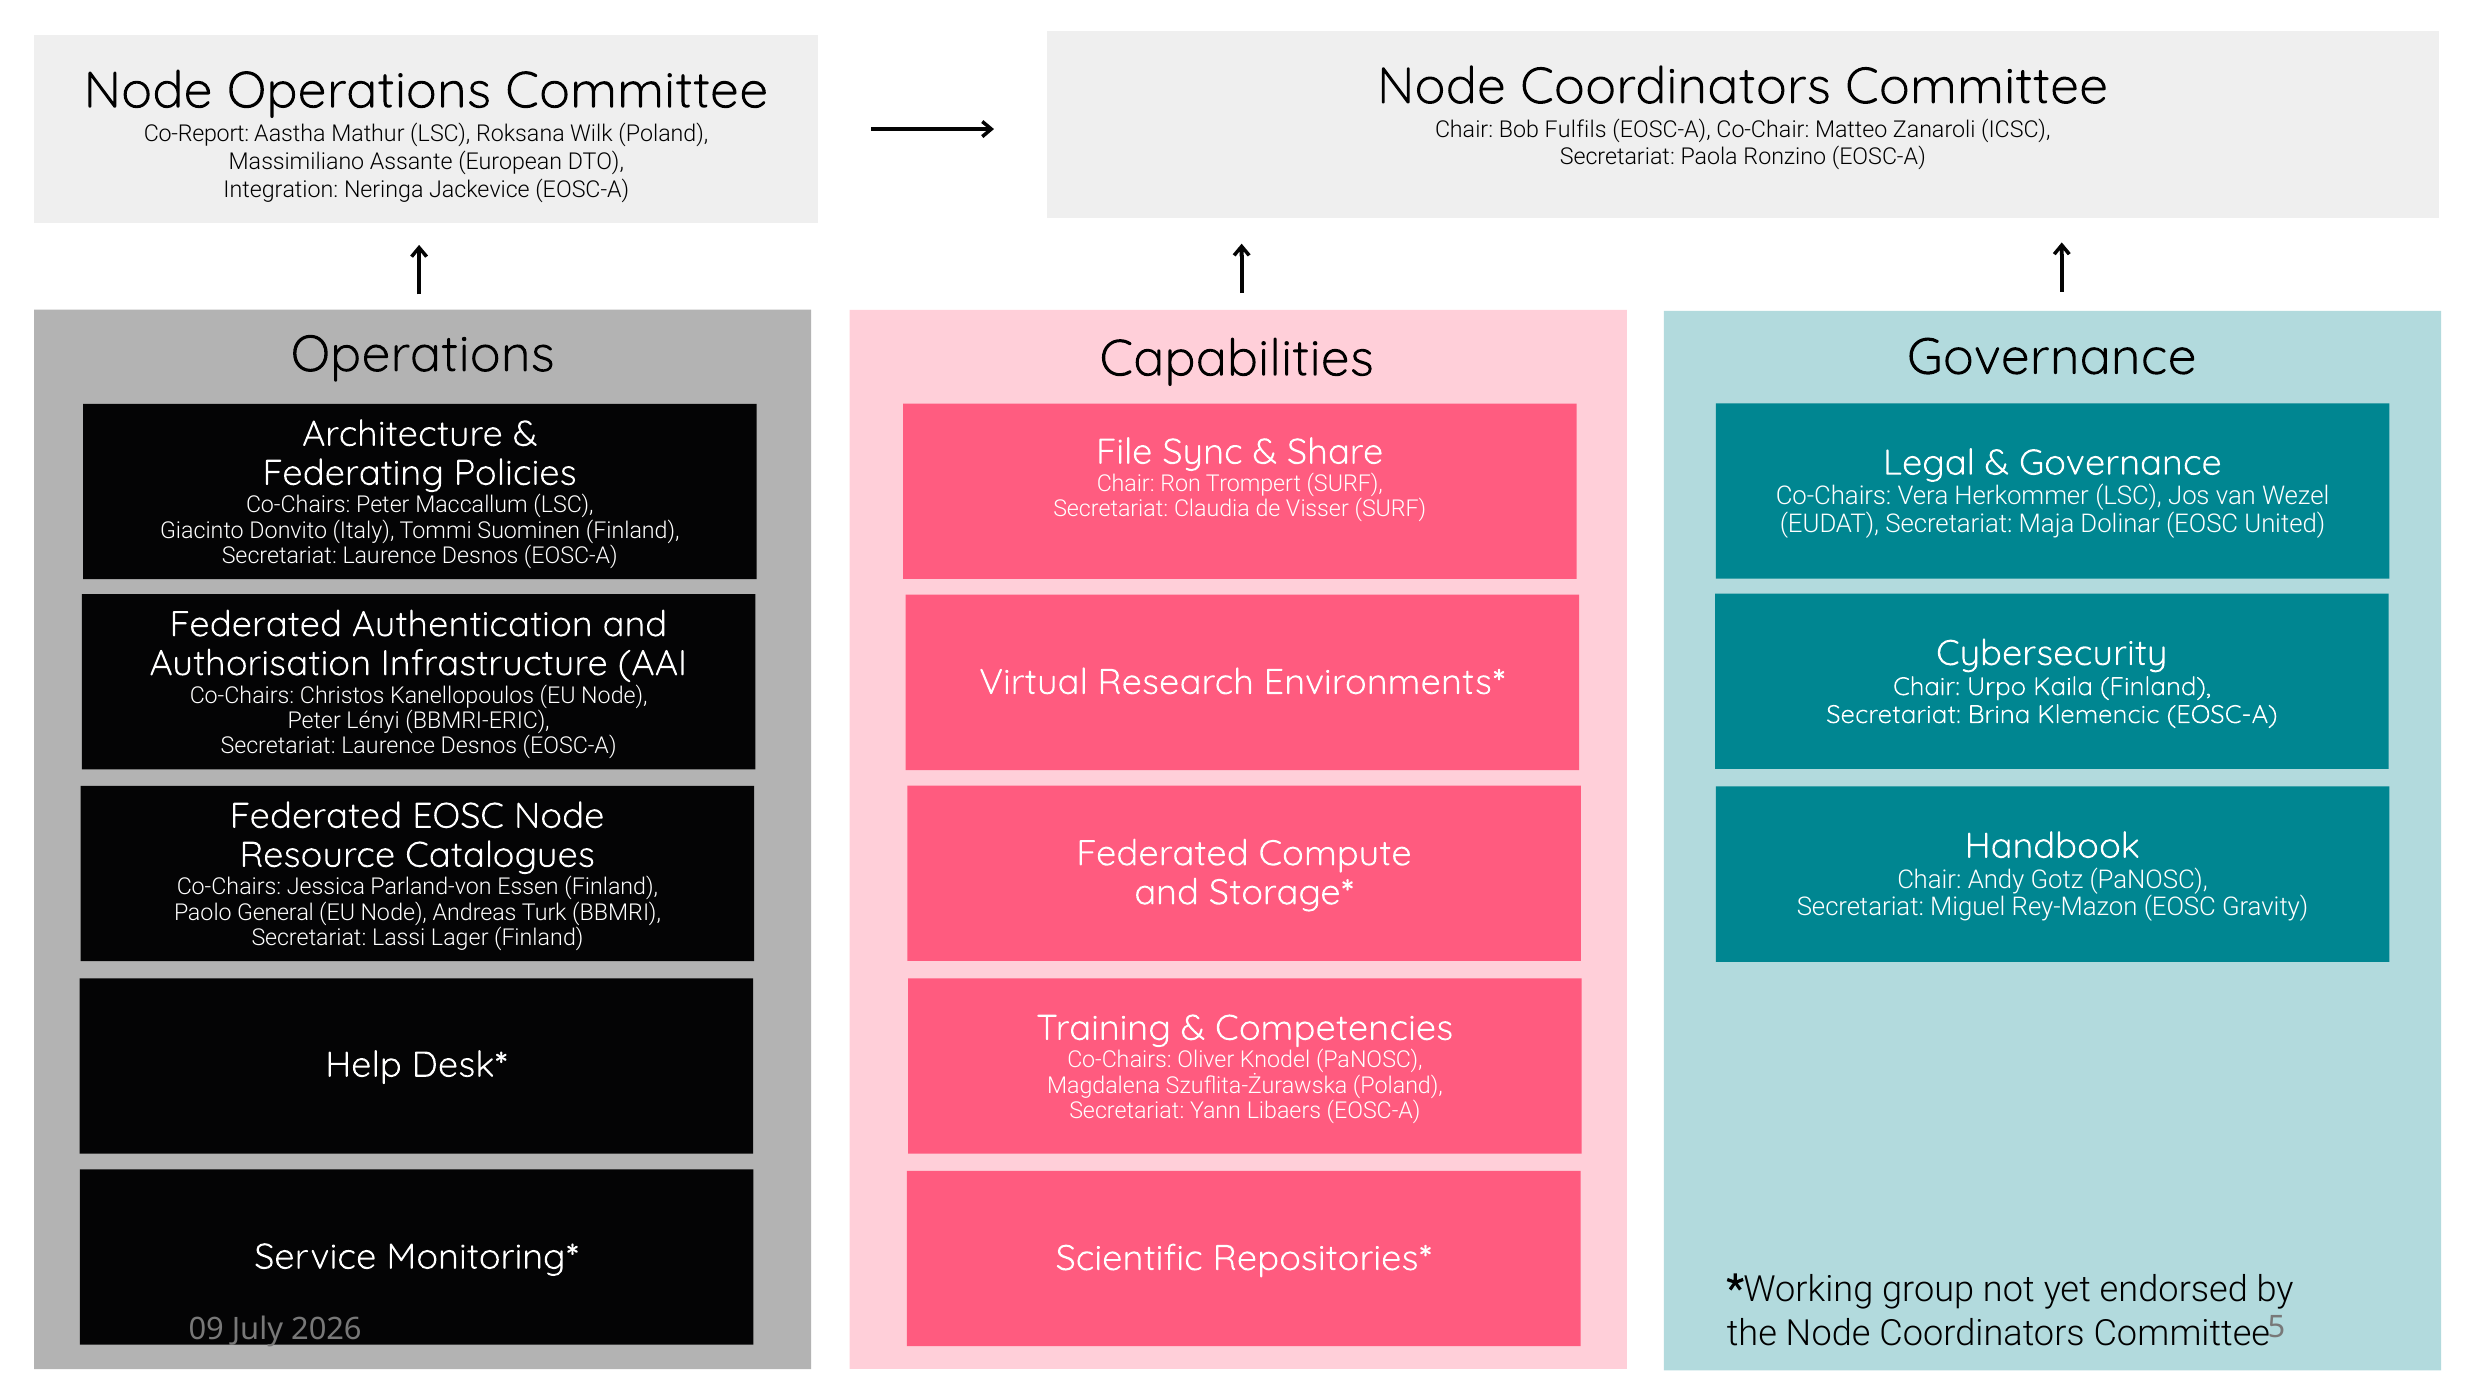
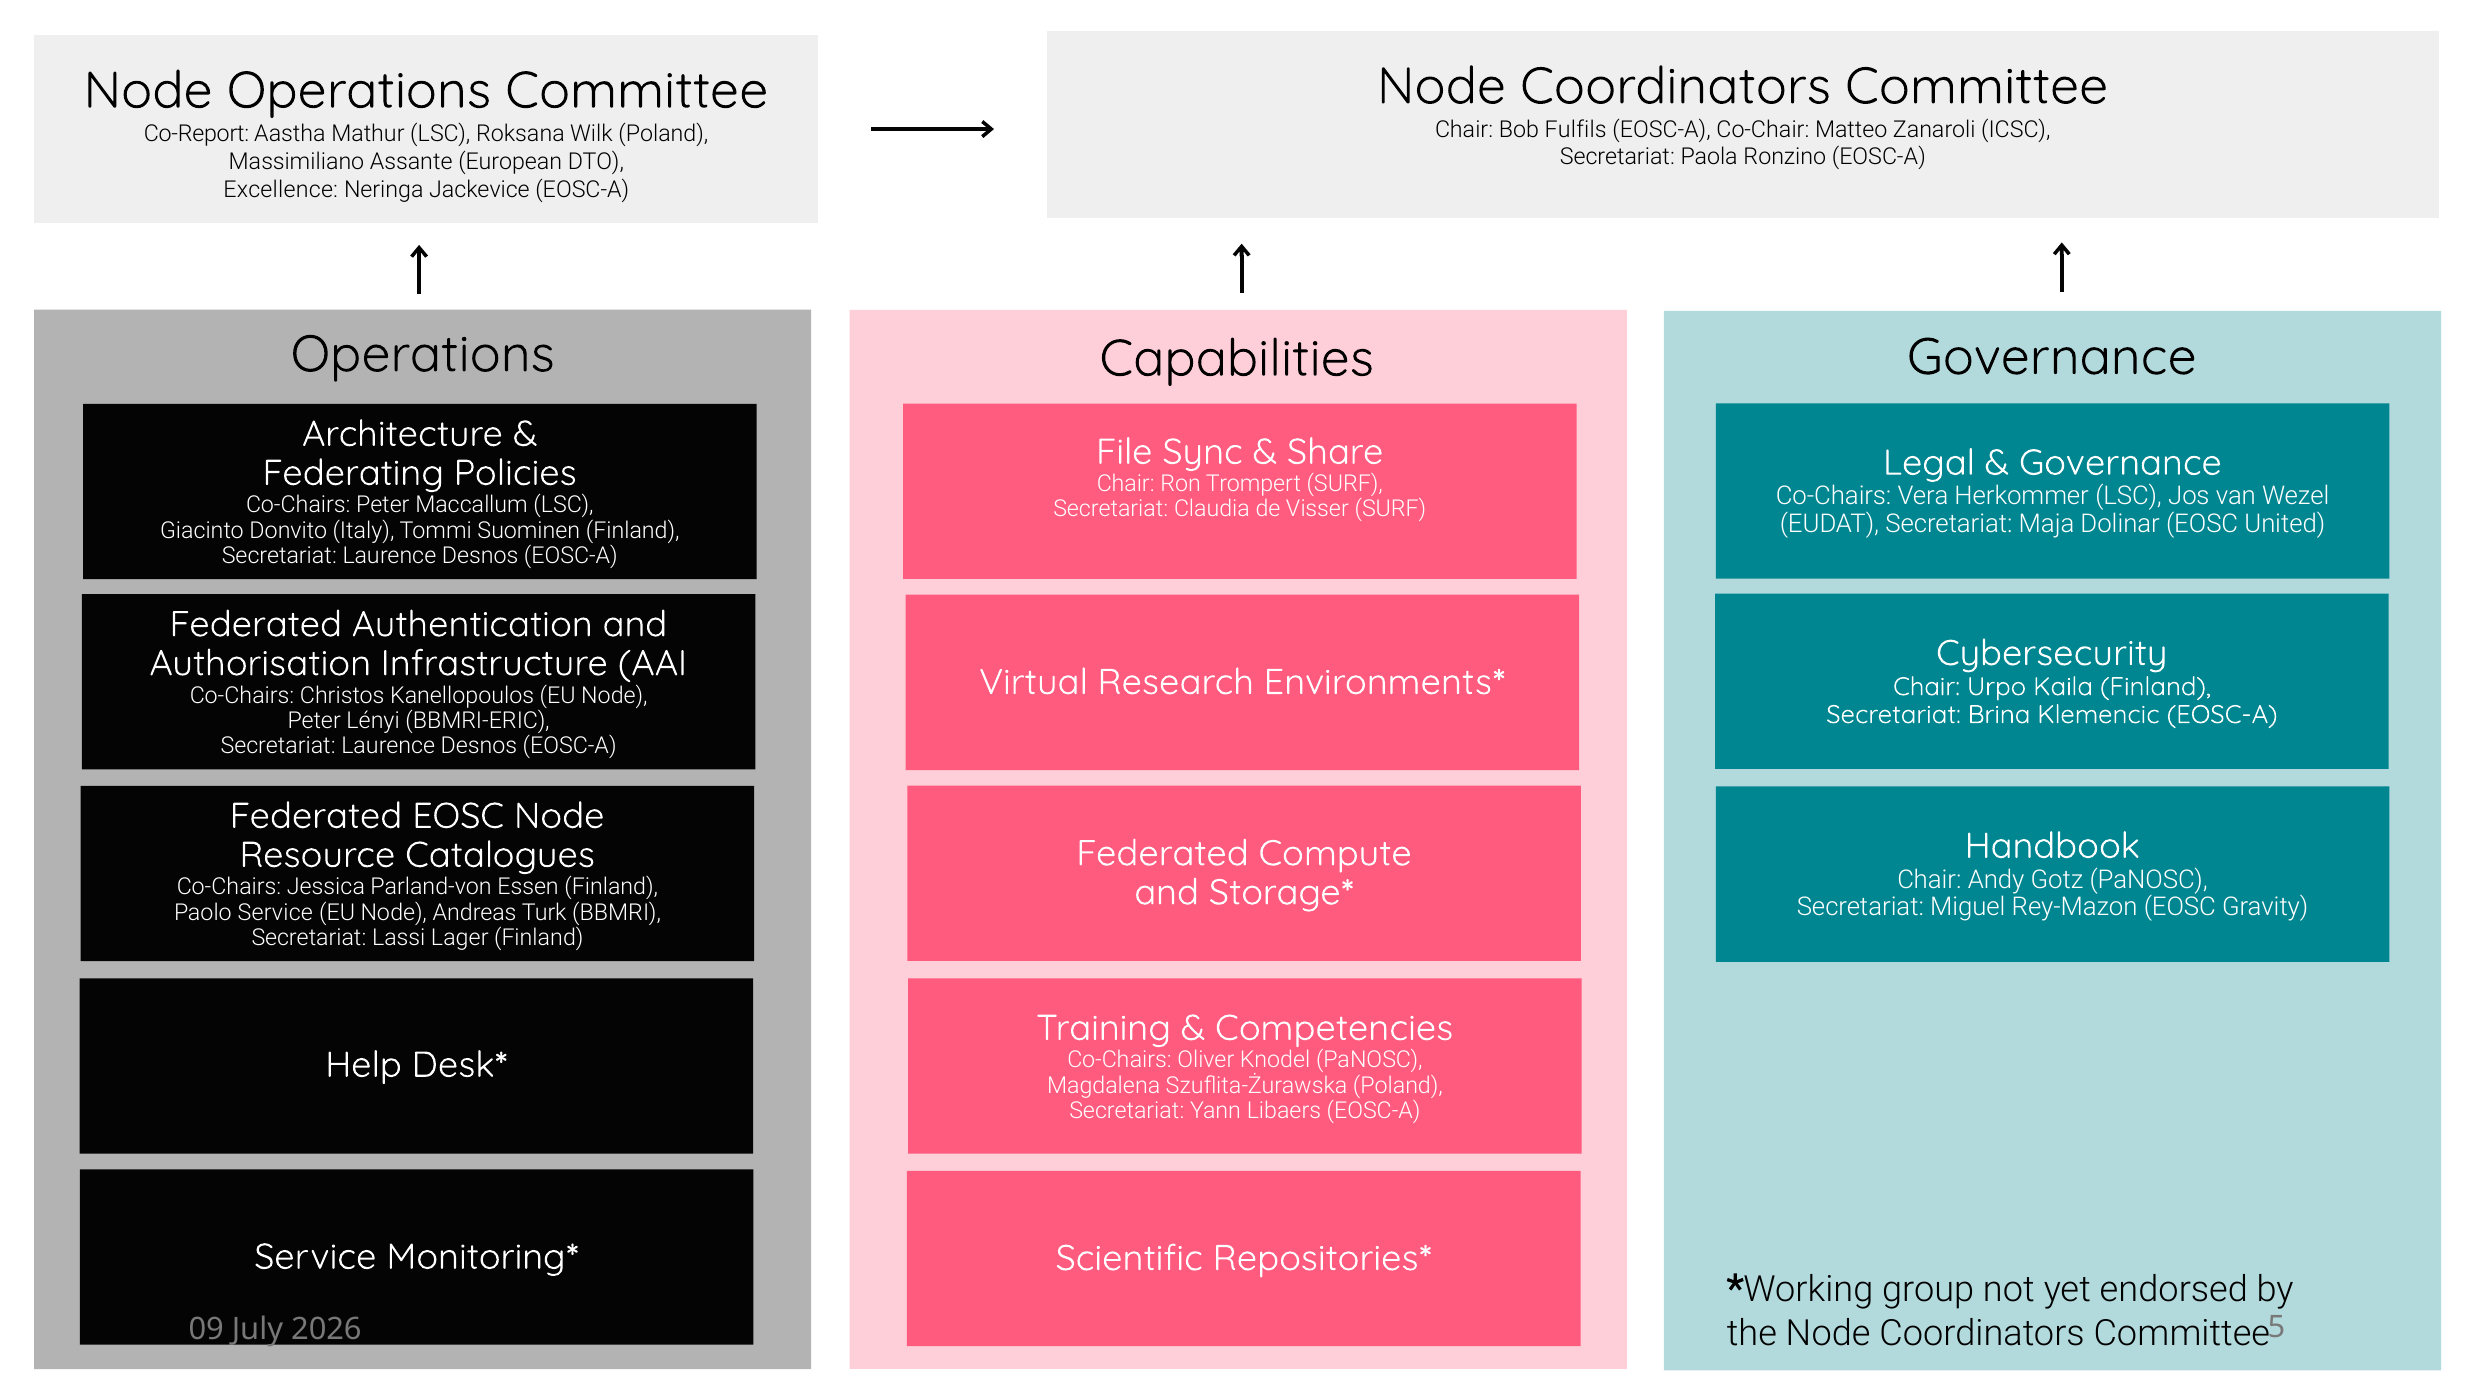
Integration: Integration -> Excellence
Paolo General: General -> Service
